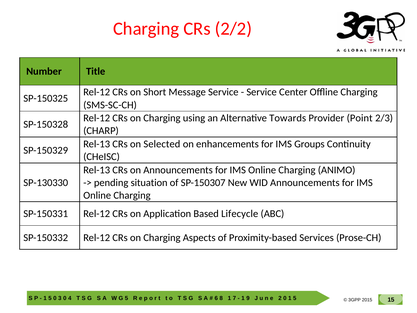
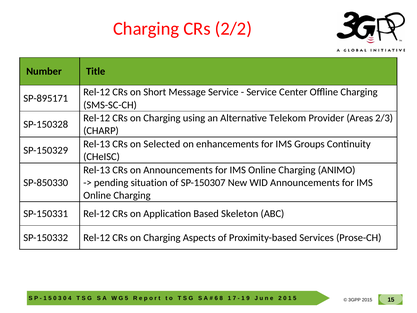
SP-150325: SP-150325 -> SP-895171
Towards: Towards -> Telekom
Point: Point -> Areas
SP-130330: SP-130330 -> SP-850330
Lifecycle: Lifecycle -> Skeleton
